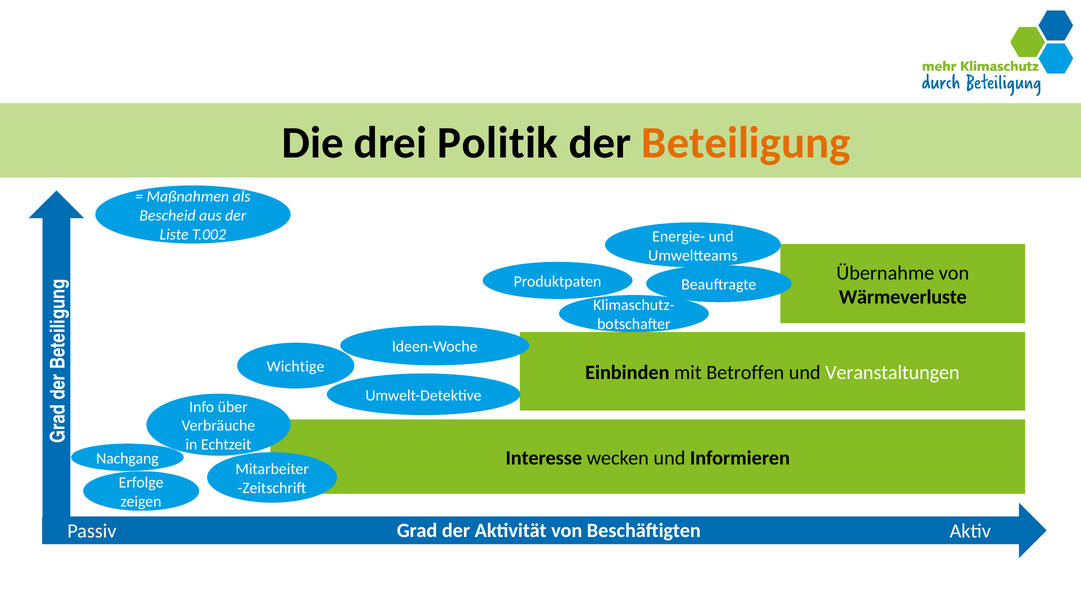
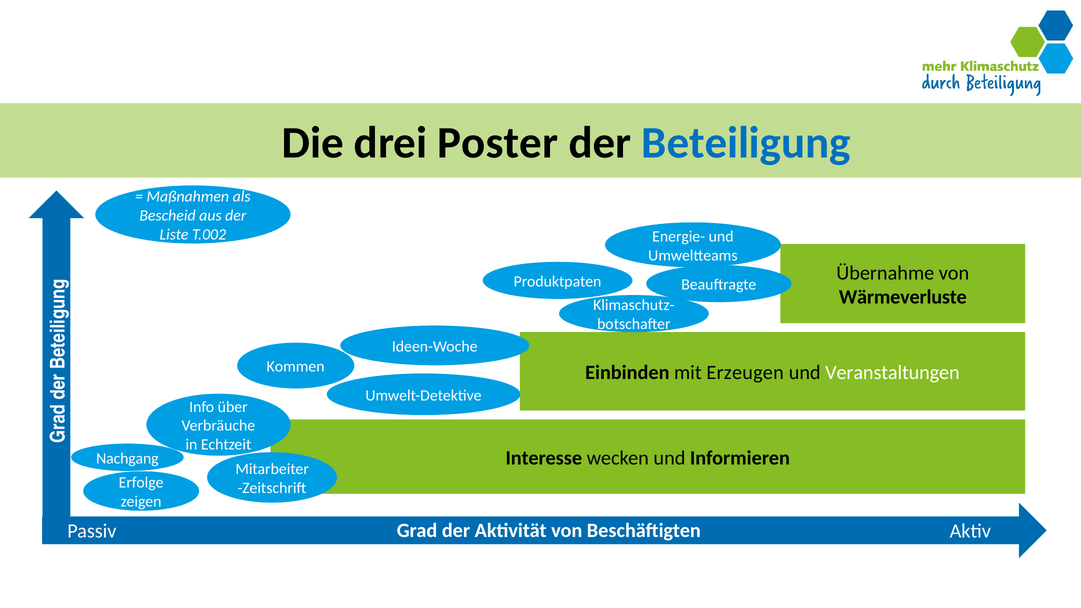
Politik: Politik -> Poster
Beteiligung colour: orange -> blue
Wichtige: Wichtige -> Kommen
Betroffen: Betroffen -> Erzeugen
